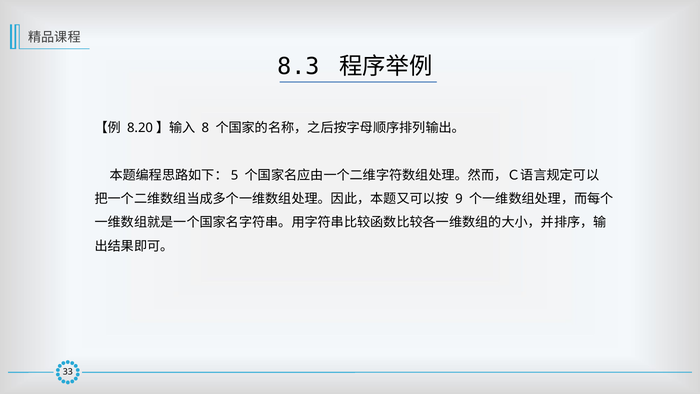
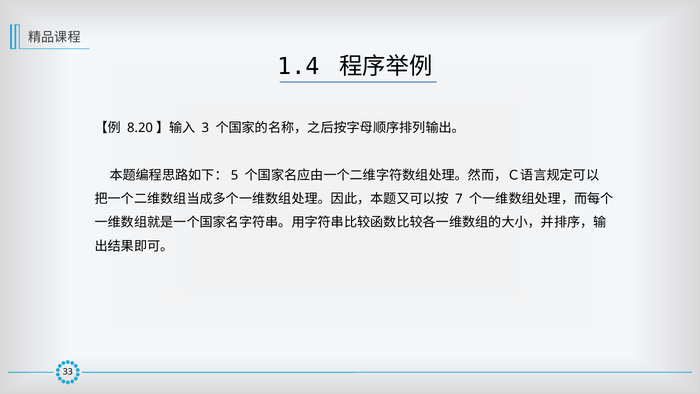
8.3: 8.3 -> 1.4
8: 8 -> 3
9: 9 -> 7
